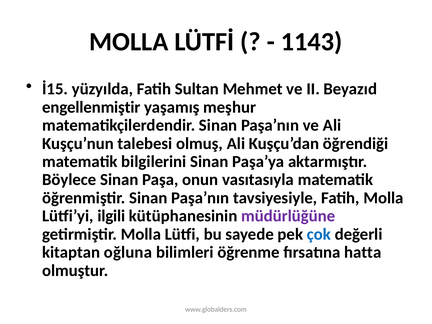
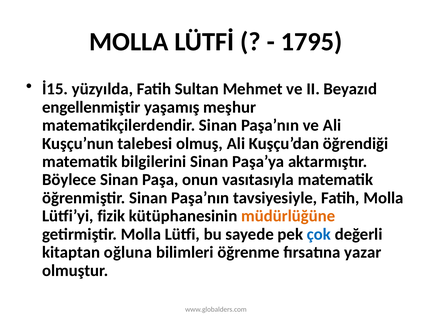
1143: 1143 -> 1795
ilgili: ilgili -> fizik
müdürlüğüne colour: purple -> orange
hatta: hatta -> yazar
